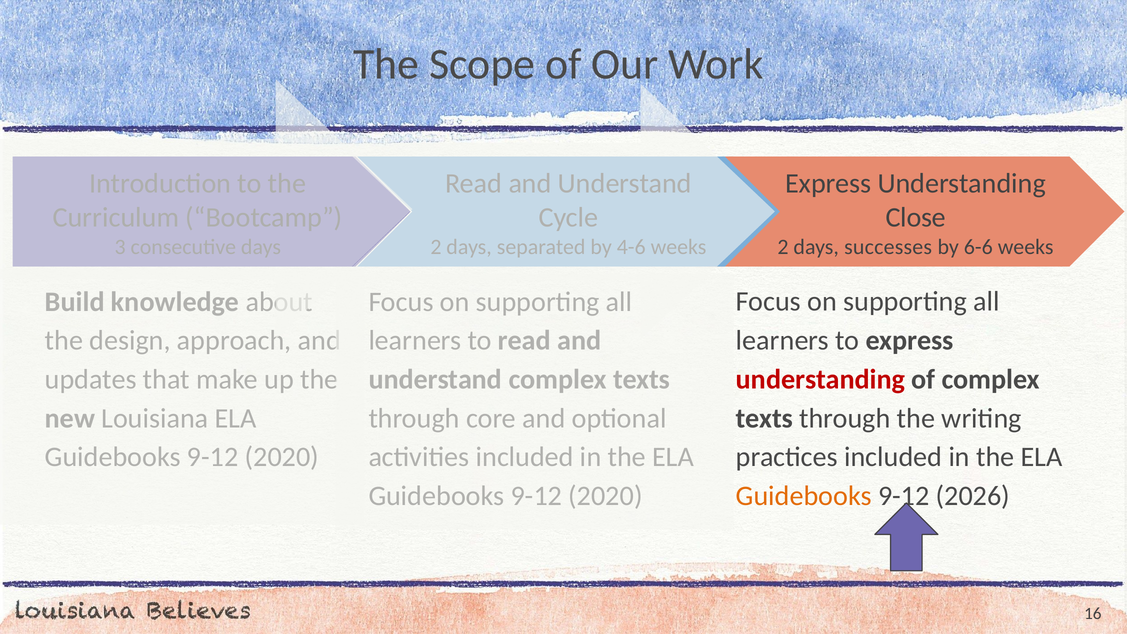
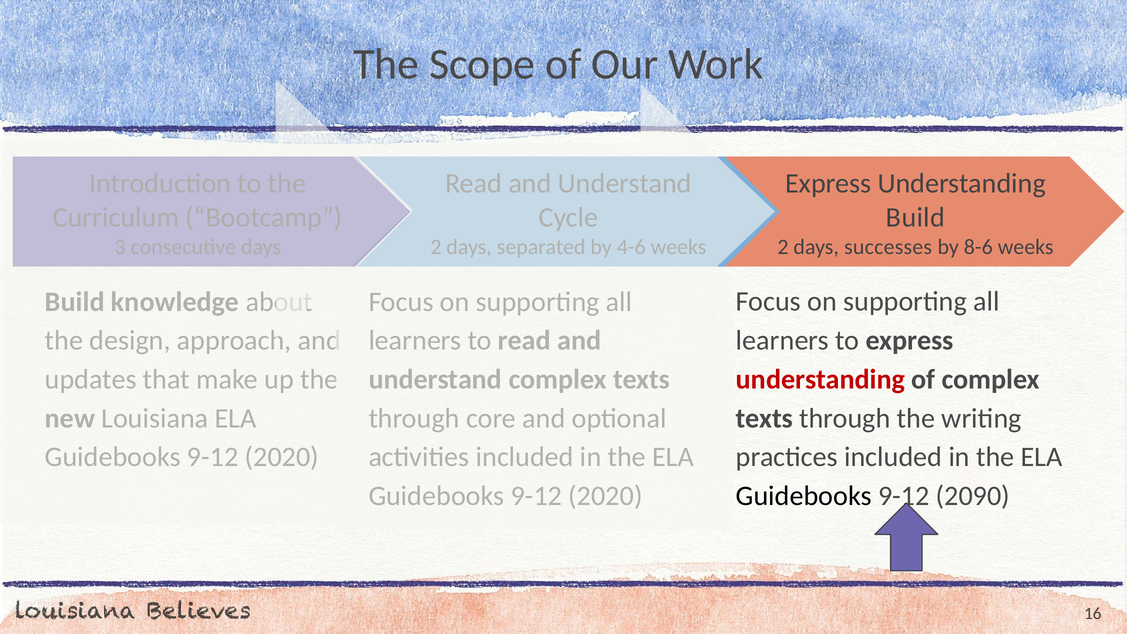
Close at (916, 217): Close -> Build
6-6: 6-6 -> 8-6
Guidebooks at (804, 496) colour: orange -> black
2026: 2026 -> 2090
